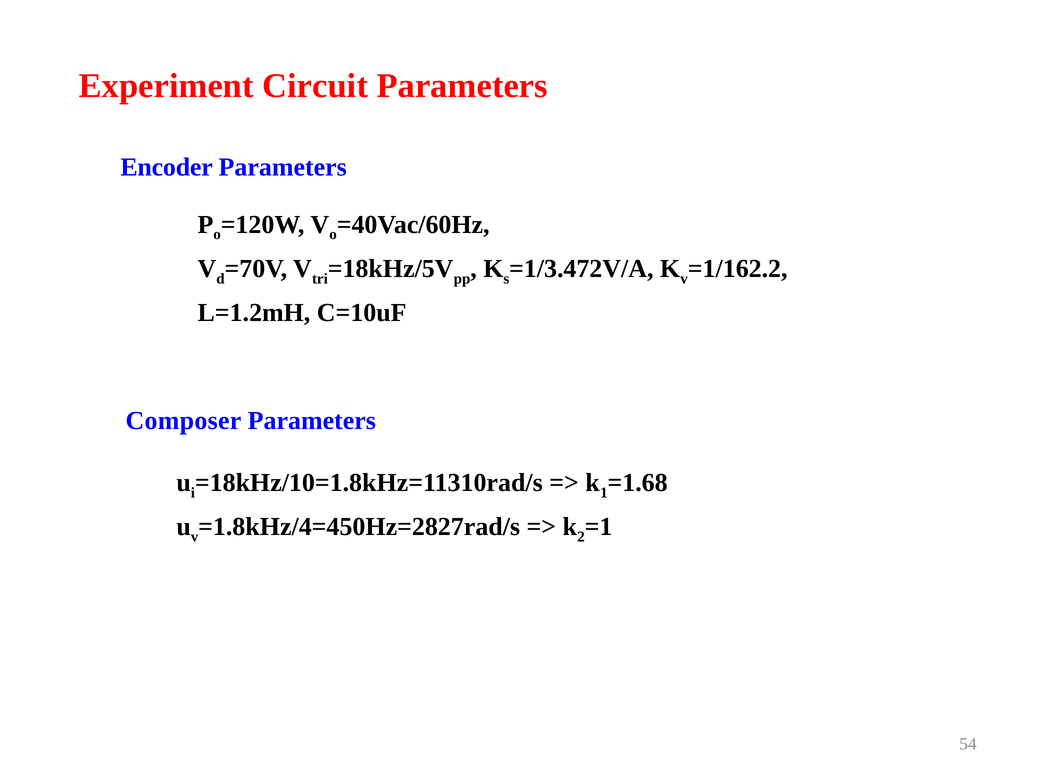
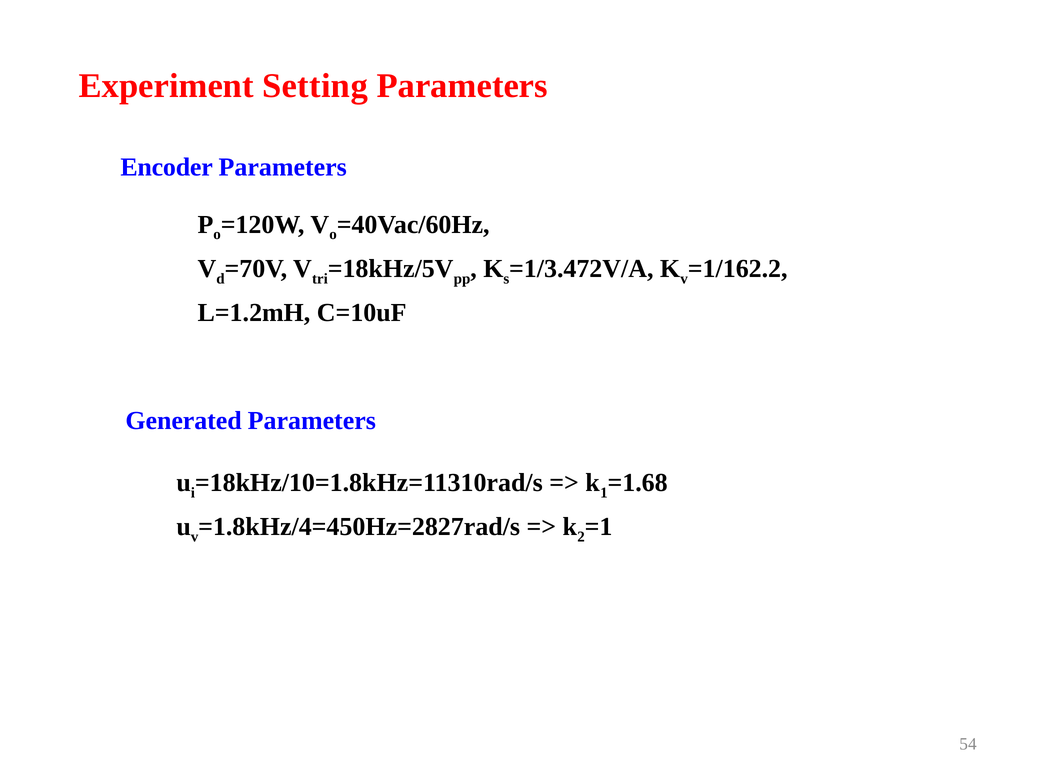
Circuit: Circuit -> Setting
Composer: Composer -> Generated
